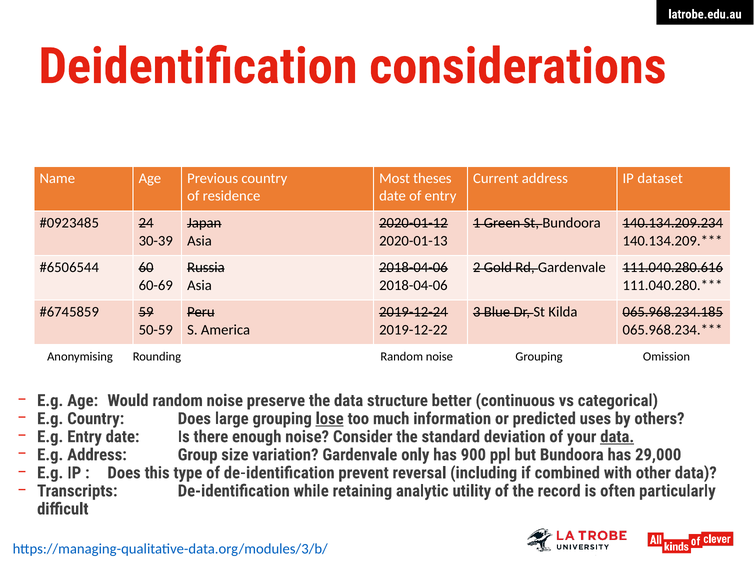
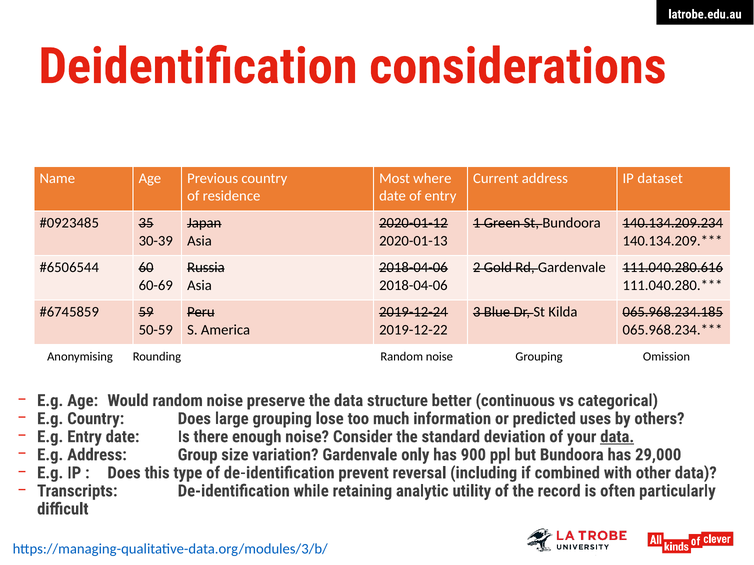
theses: theses -> where
24: 24 -> 35
lose underline: present -> none
